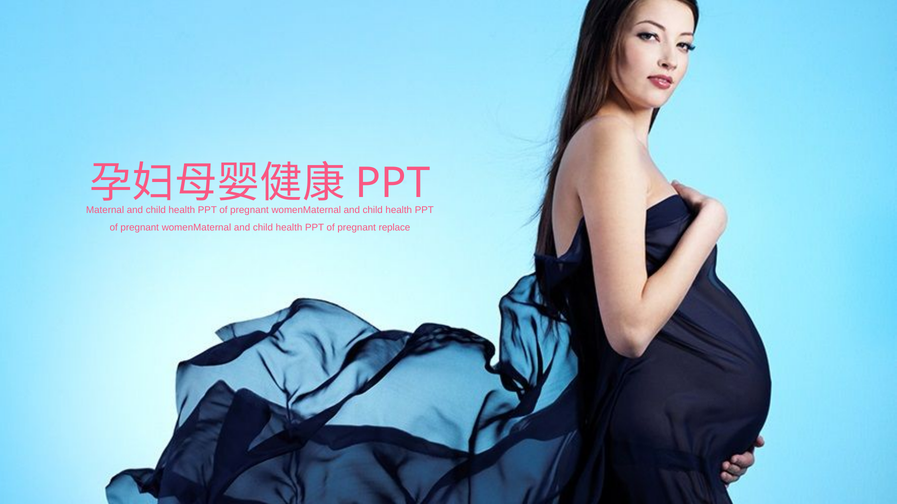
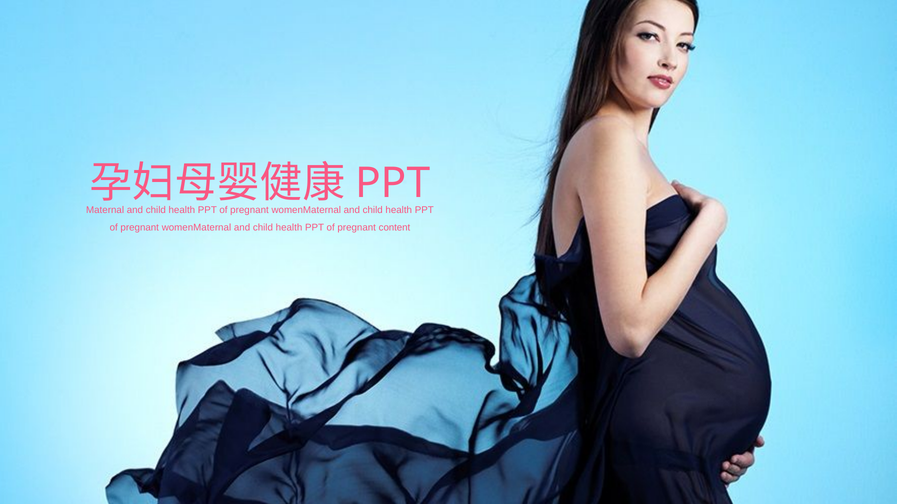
replace: replace -> content
